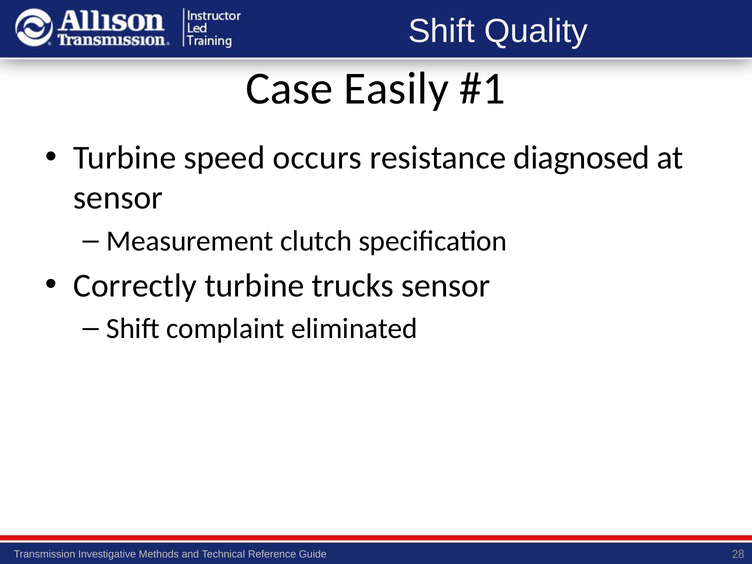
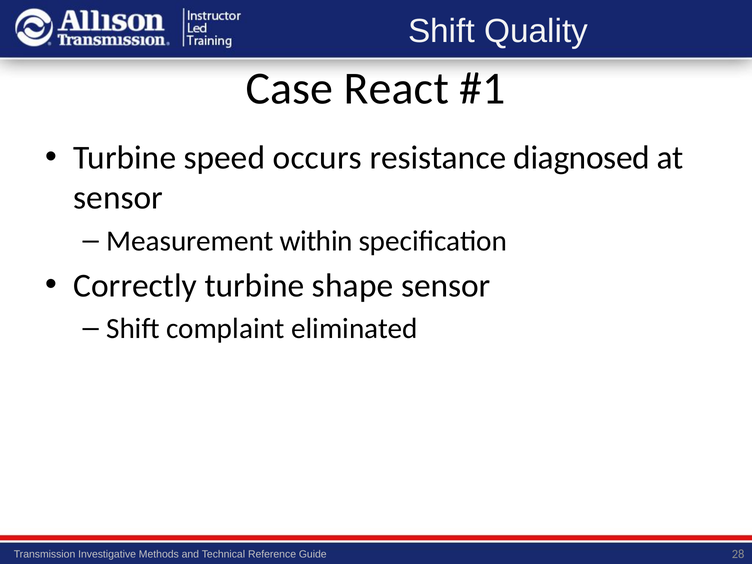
Easily: Easily -> React
clutch: clutch -> within
trucks: trucks -> shape
